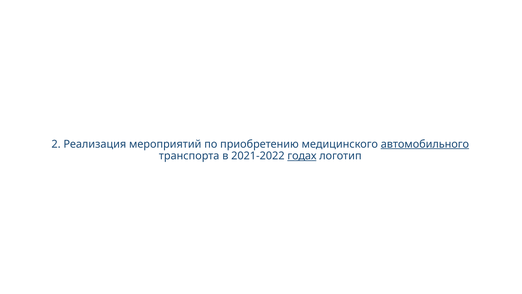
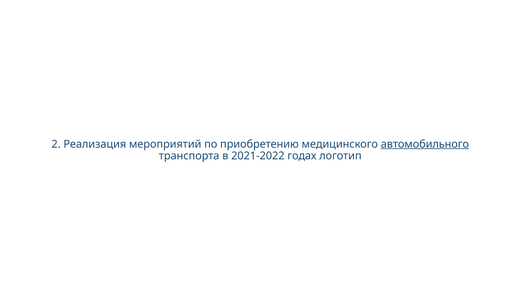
годах underline: present -> none
